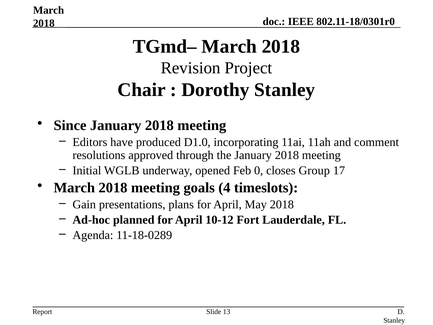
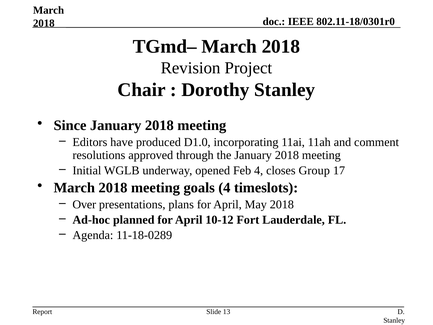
Feb 0: 0 -> 4
Gain: Gain -> Over
